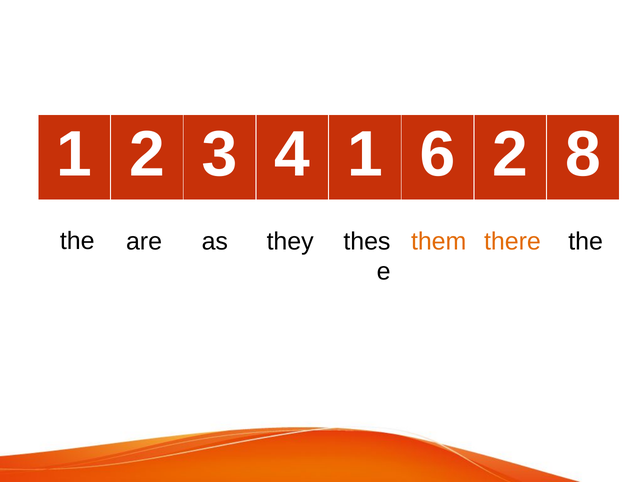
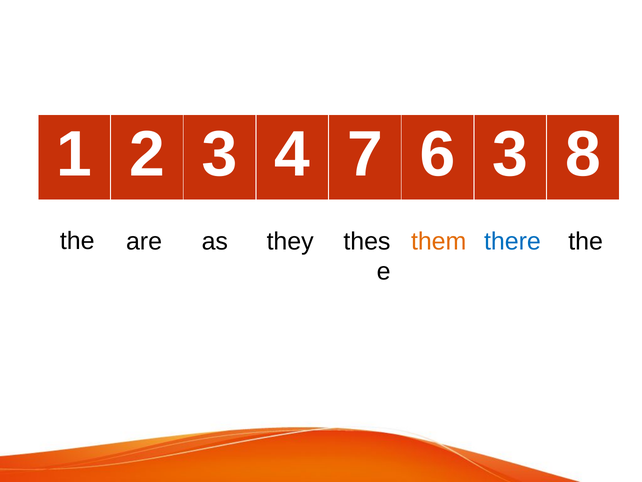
4 1: 1 -> 7
6 2: 2 -> 3
there colour: orange -> blue
